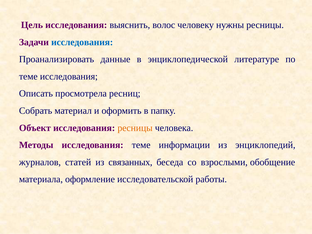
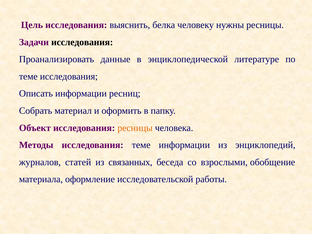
волос: волос -> белка
исследования at (82, 42) colour: blue -> black
Описать просмотрела: просмотрела -> информации
